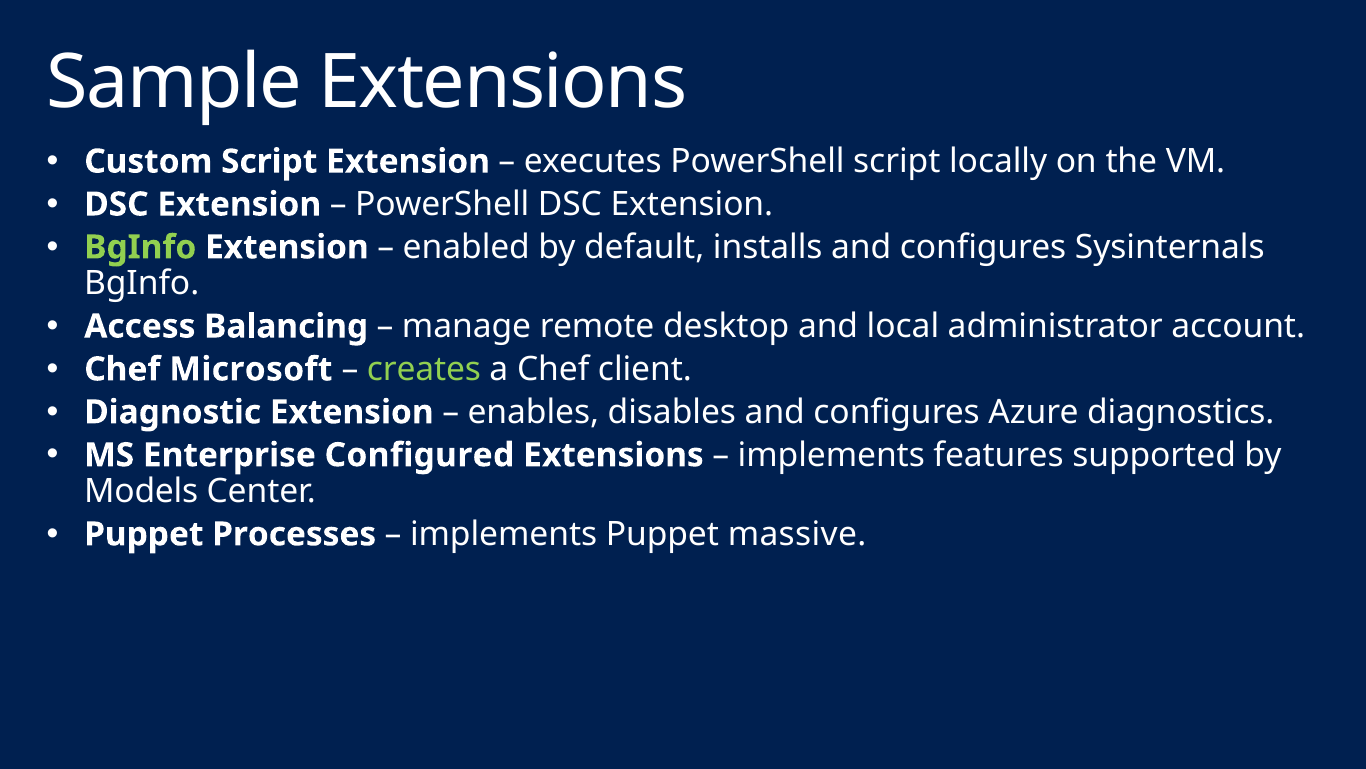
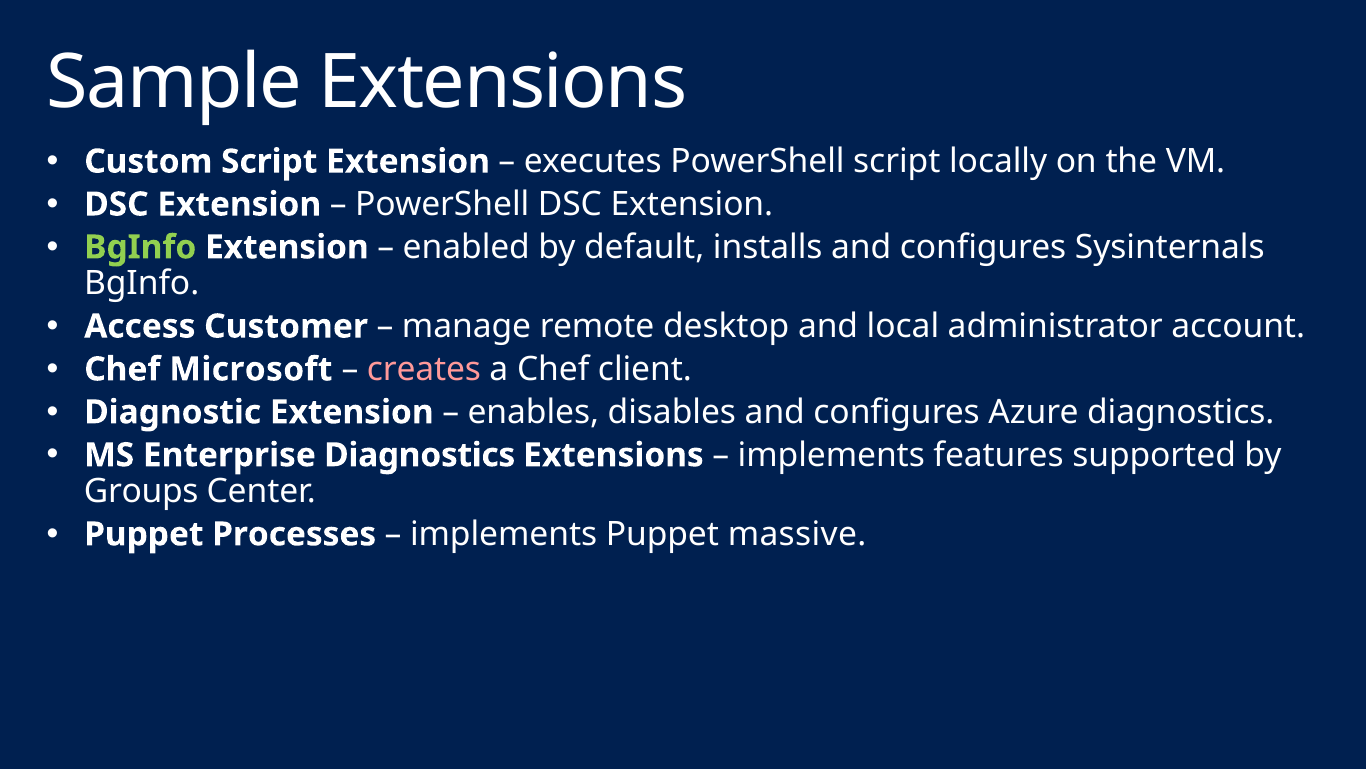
Balancing: Balancing -> Customer
creates colour: light green -> pink
Enterprise Configured: Configured -> Diagnostics
Models: Models -> Groups
